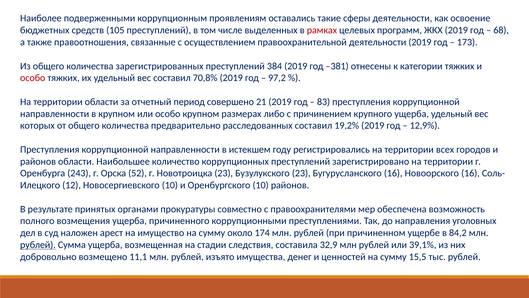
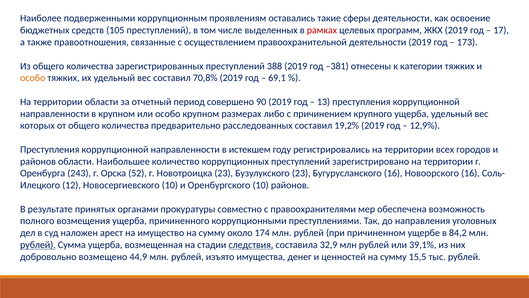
68: 68 -> 17
384: 384 -> 388
особо at (33, 78) colour: red -> orange
97,2: 97,2 -> 69,1
21: 21 -> 90
83: 83 -> 13
следствия underline: none -> present
11,1: 11,1 -> 44,9
